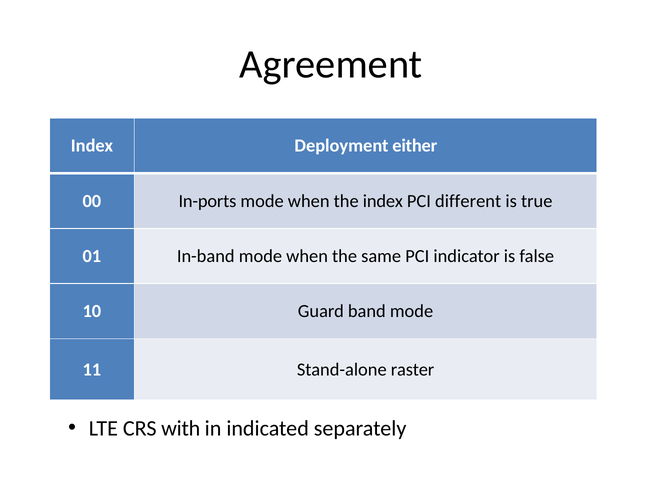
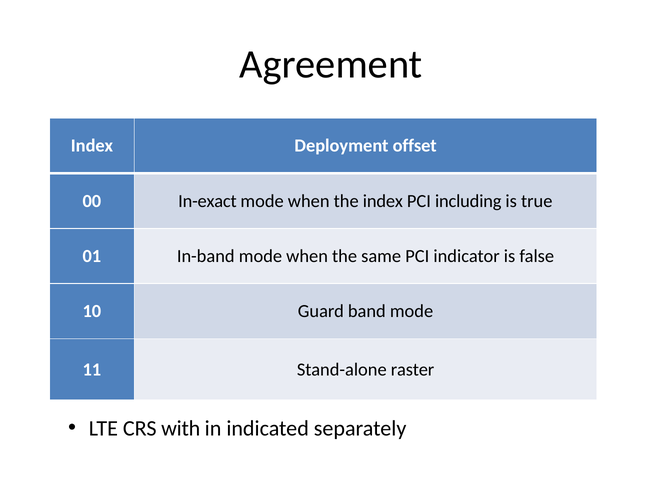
either: either -> offset
In-ports: In-ports -> In-exact
different: different -> including
